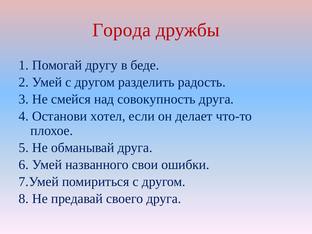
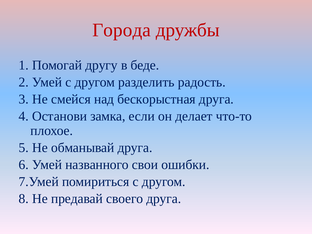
совокупность: совокупность -> бескорыстная
хотел: хотел -> замка
